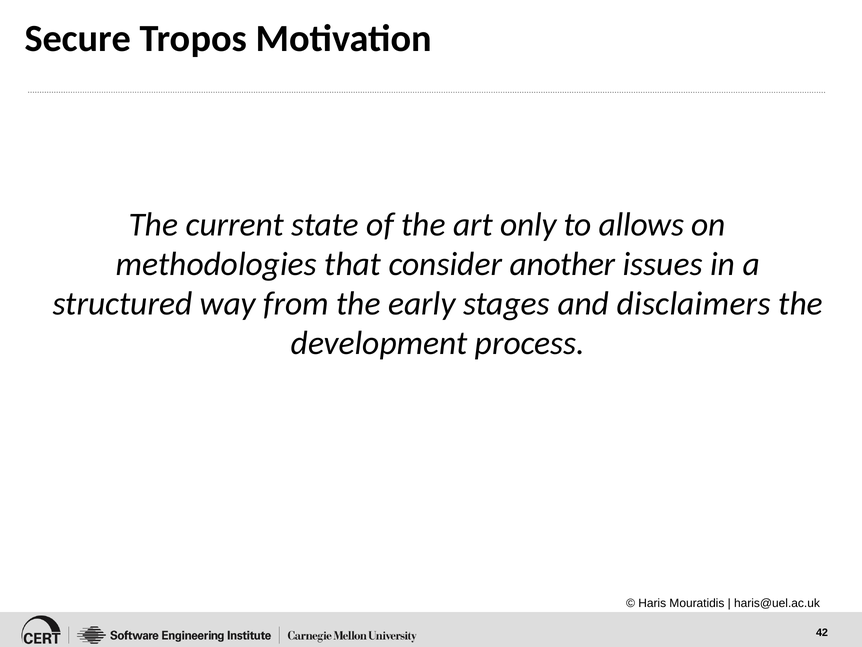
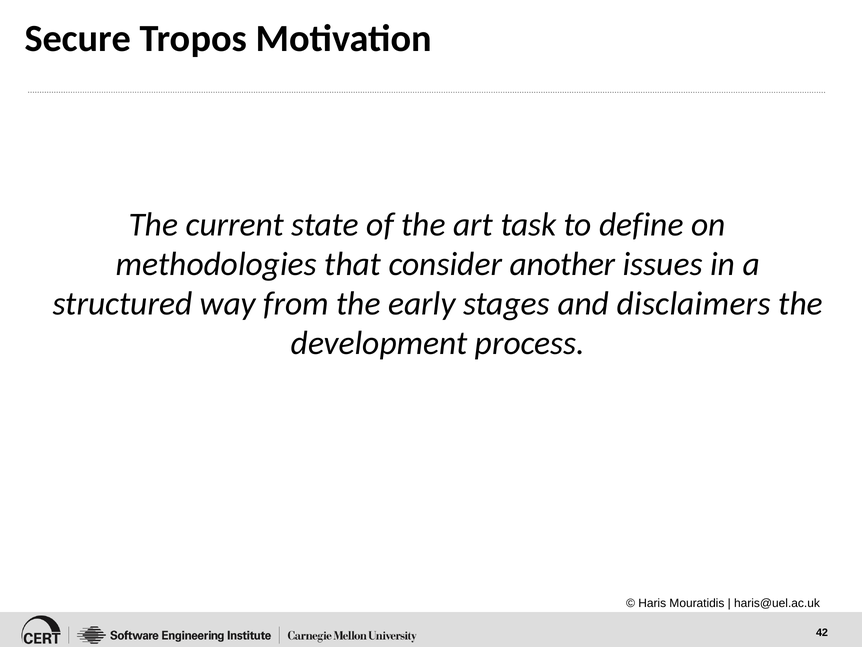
only: only -> task
allows: allows -> define
